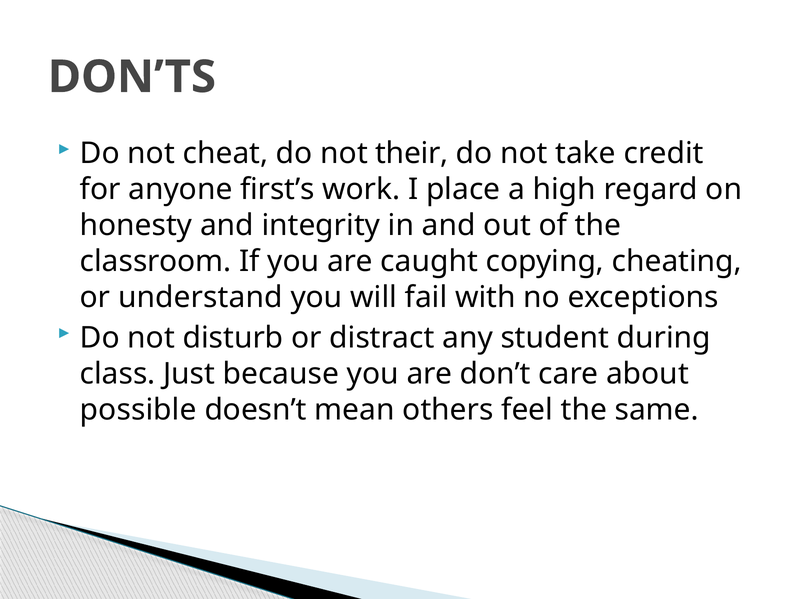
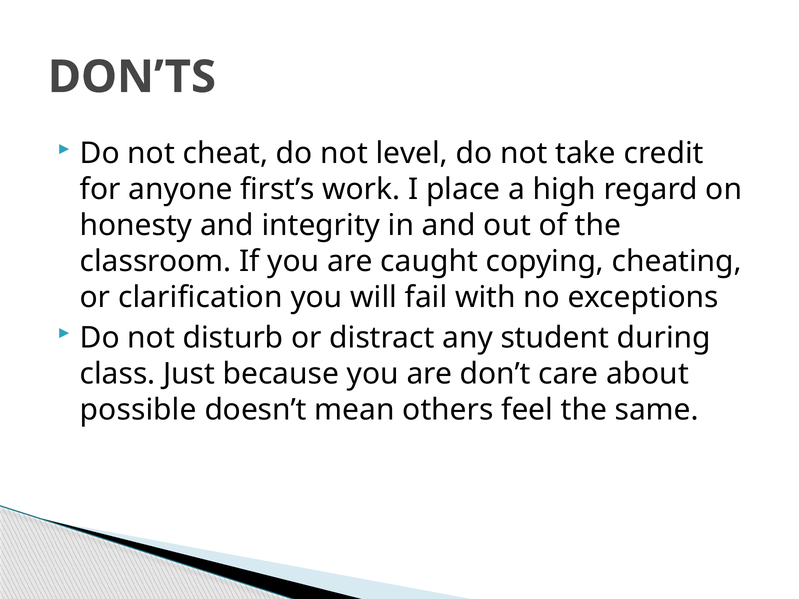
their: their -> level
understand: understand -> clarification
